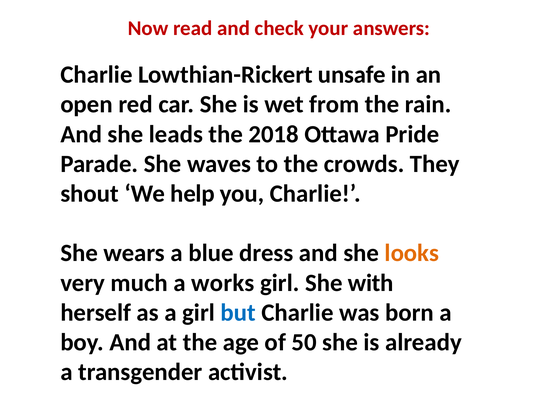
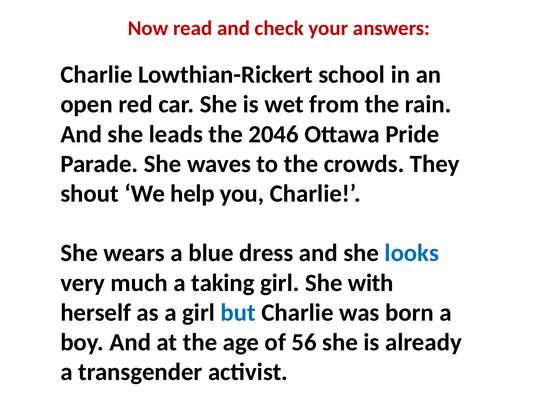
unsafe: unsafe -> school
2018: 2018 -> 2046
looks colour: orange -> blue
works: works -> taking
50: 50 -> 56
